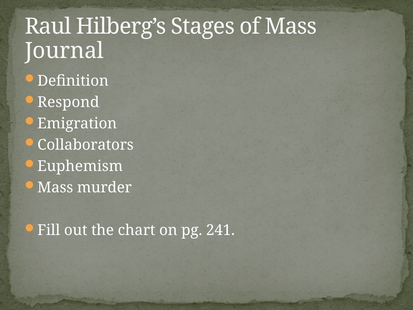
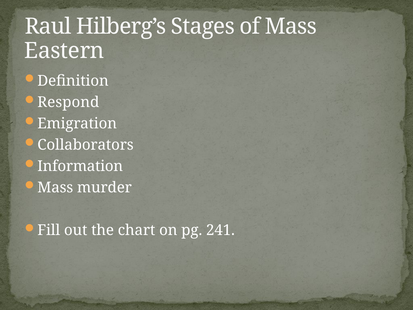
Journal: Journal -> Eastern
Euphemism: Euphemism -> Information
